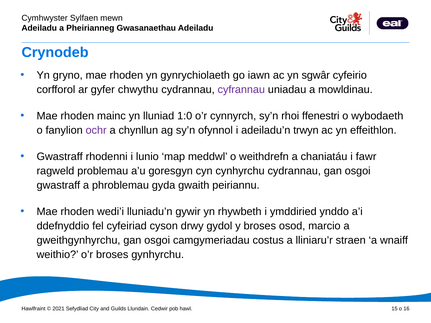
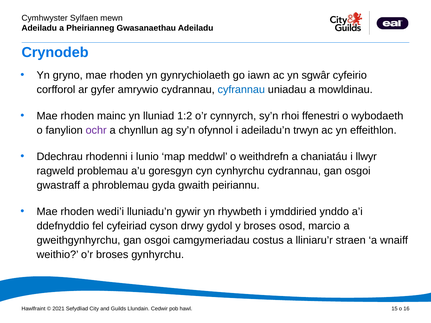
chwythu: chwythu -> amrywio
cyfrannau colour: purple -> blue
1:0: 1:0 -> 1:2
Gwastraff at (60, 157): Gwastraff -> Ddechrau
fawr: fawr -> llwyr
